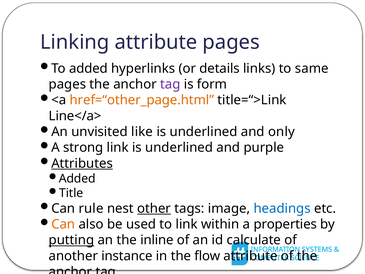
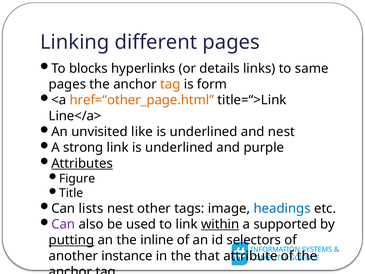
Linking attribute: attribute -> different
To added: added -> blocks
tag at (170, 84) colour: purple -> orange
and only: only -> nest
Added at (77, 178): Added -> Figure
rule: rule -> lists
other underline: present -> none
Can at (63, 224) colour: orange -> purple
within underline: none -> present
properties: properties -> supported
calculate: calculate -> selectors
flow: flow -> that
